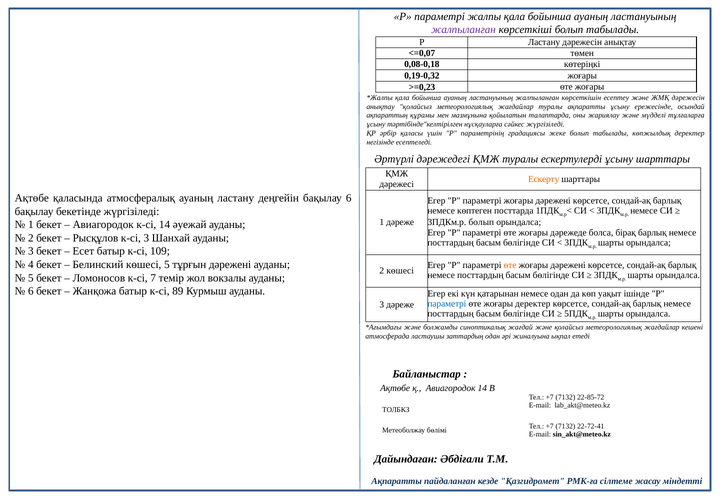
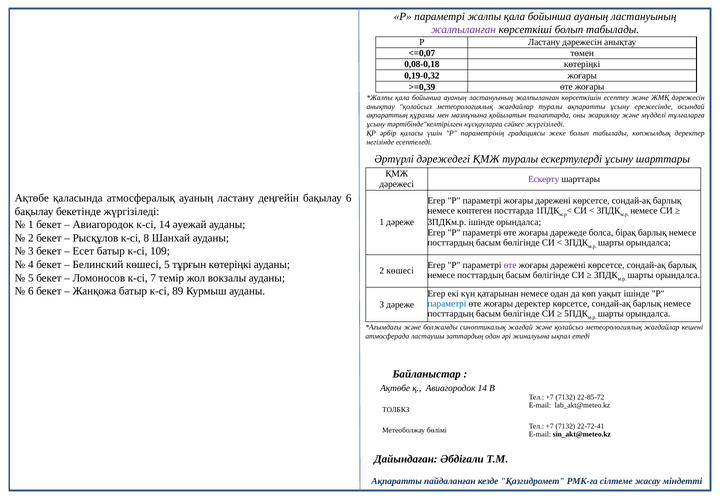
>=0,23: >=0,23 -> >=0,39
Ескерту colour: orange -> purple
3ПДКм.р болып: болып -> ішінде
к-сі 3: 3 -> 8
тұрғын дәрежені: дәрежені -> көтеріңкі
өте at (510, 265) colour: orange -> purple
